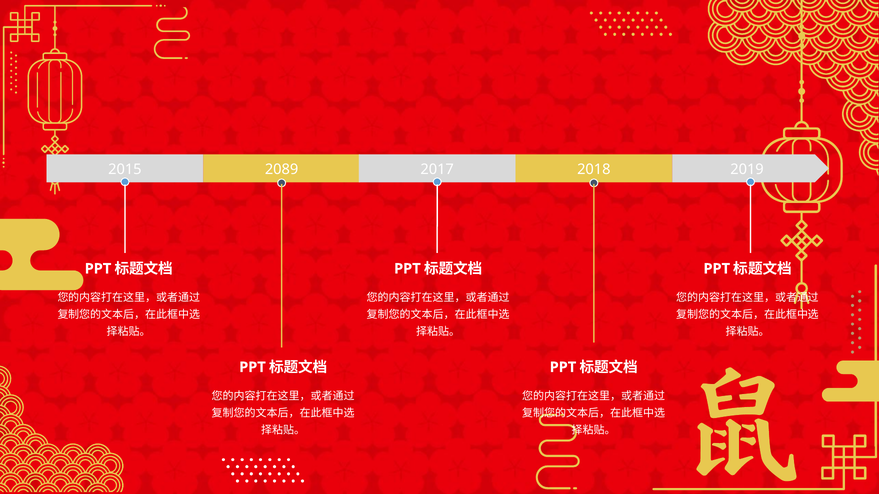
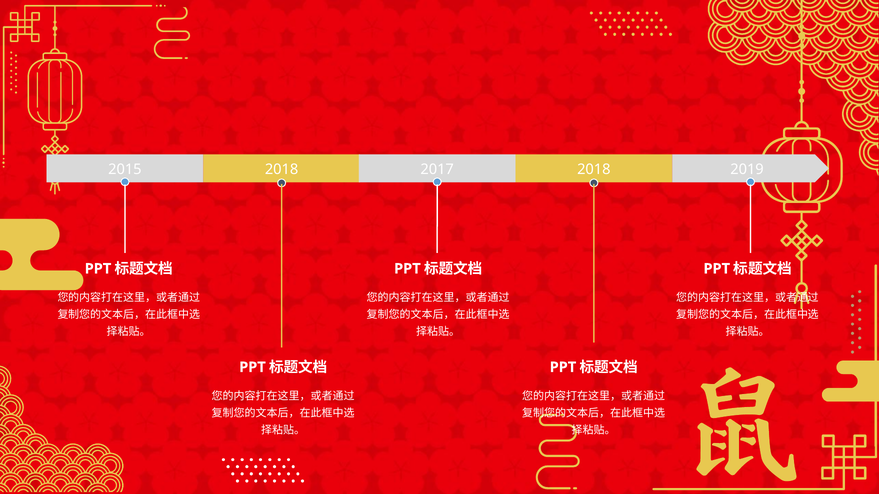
2015 2089: 2089 -> 2018
